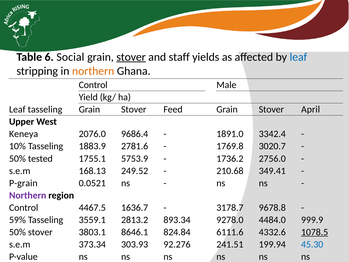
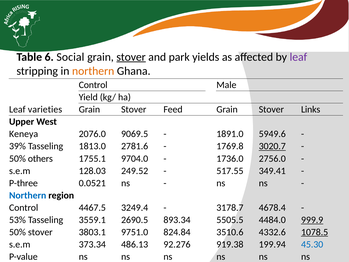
staff: staff -> park
leaf at (298, 57) colour: blue -> purple
Leaf tasseling: tasseling -> varieties
April: April -> Links
9686.4: 9686.4 -> 9069.5
3342.4: 3342.4 -> 5949.6
10%: 10% -> 39%
1883.9: 1883.9 -> 1813.0
3020.7 underline: none -> present
tested: tested -> others
5753.9: 5753.9 -> 9704.0
1736.2: 1736.2 -> 1736.0
168.13: 168.13 -> 128.03
210.68: 210.68 -> 517.55
P-grain: P-grain -> P-three
Northern at (28, 195) colour: purple -> blue
1636.7: 1636.7 -> 3249.4
9678.8: 9678.8 -> 4678.4
59%: 59% -> 53%
2813.2: 2813.2 -> 2690.5
9278.0: 9278.0 -> 5505.5
999.9 underline: none -> present
8646.1: 8646.1 -> 9751.0
6111.6: 6111.6 -> 3510.6
303.93: 303.93 -> 486.13
241.51: 241.51 -> 919.38
